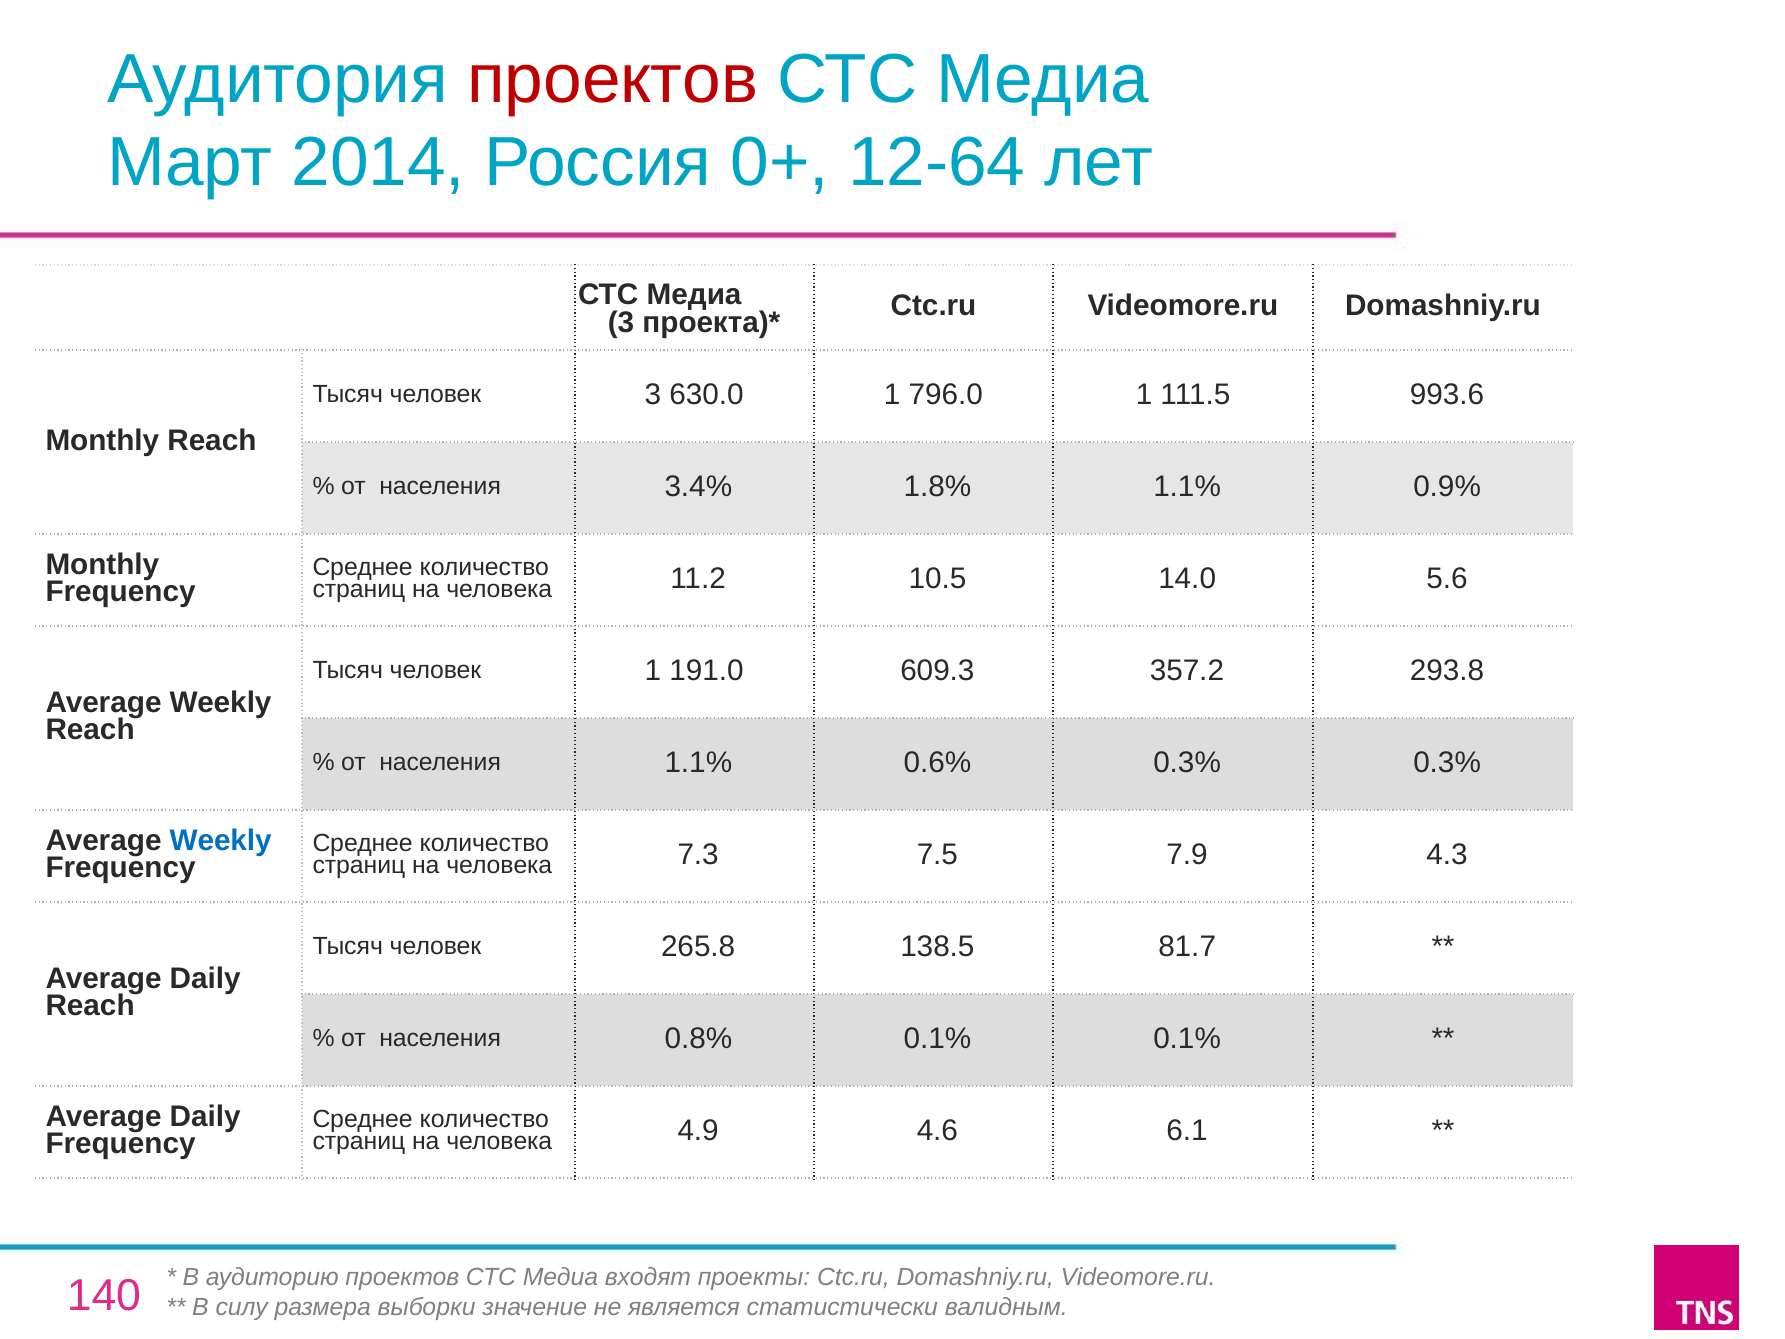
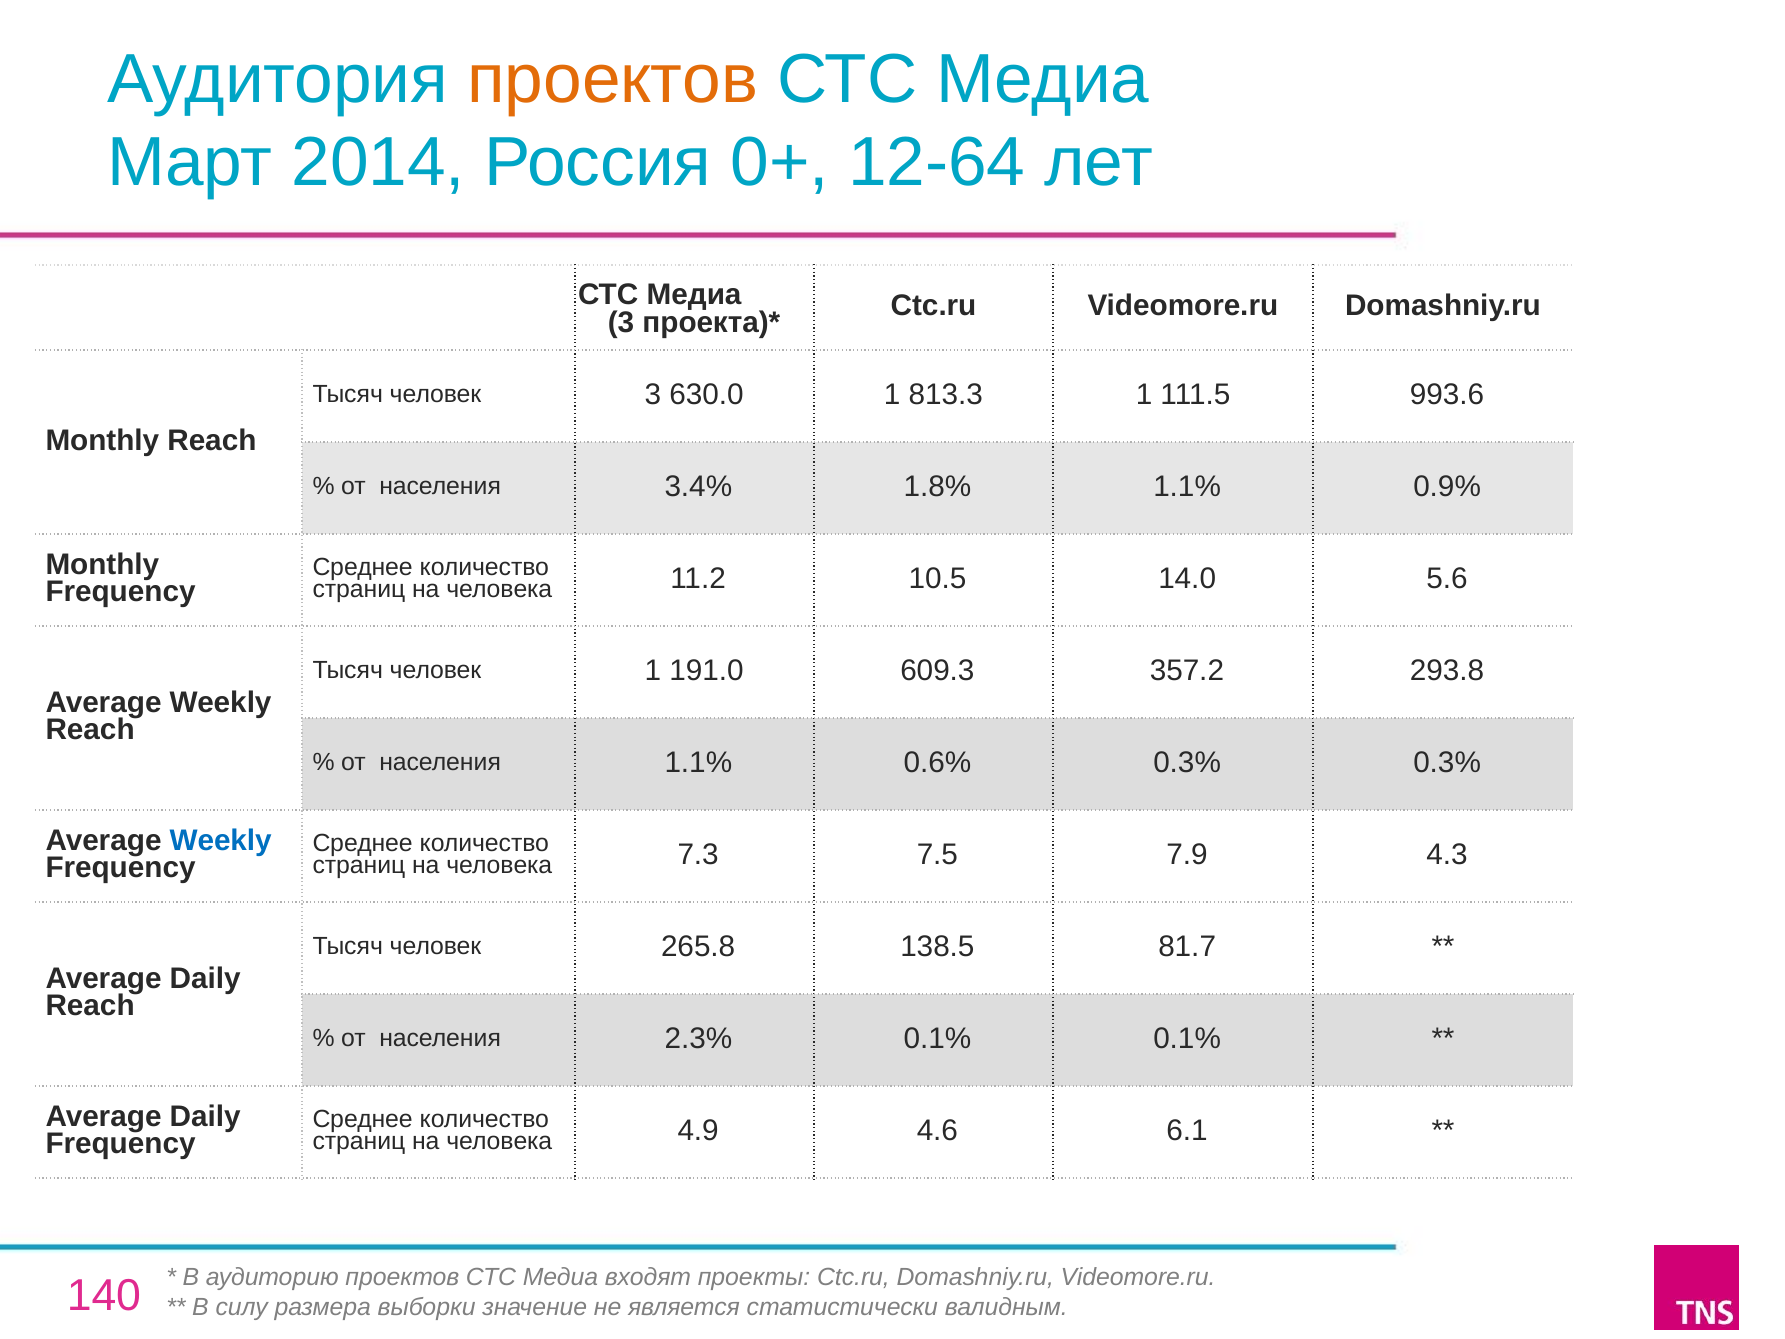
проектов at (613, 79) colour: red -> orange
796.0: 796.0 -> 813.3
0.8%: 0.8% -> 2.3%
